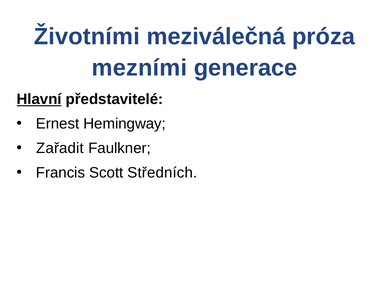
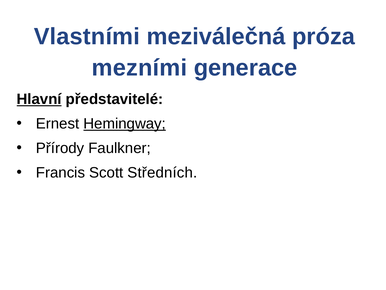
Životními: Životními -> Vlastními
Hemingway underline: none -> present
Zařadit: Zařadit -> Přírody
